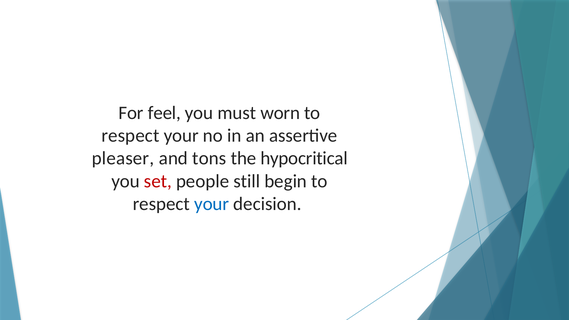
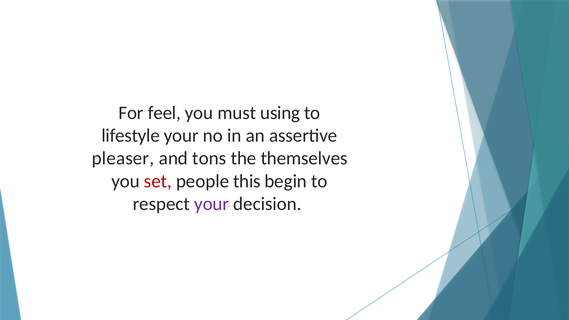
worn: worn -> using
respect at (130, 136): respect -> lifestyle
hypocritical: hypocritical -> themselves
still: still -> this
your at (212, 204) colour: blue -> purple
